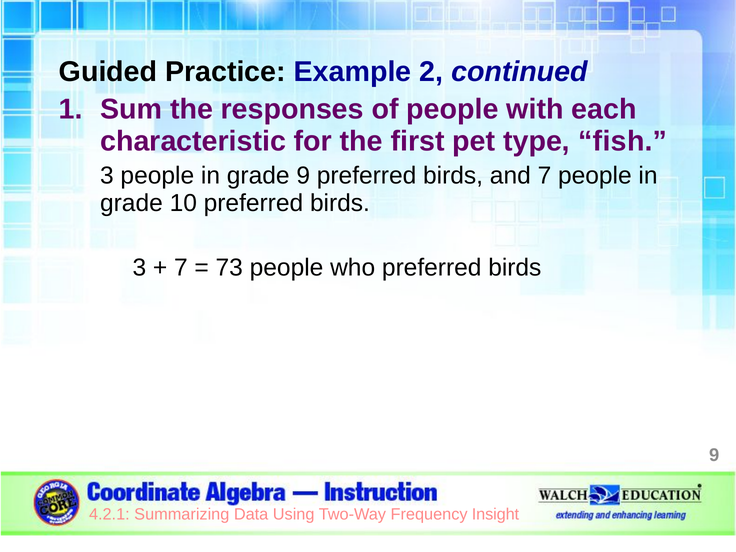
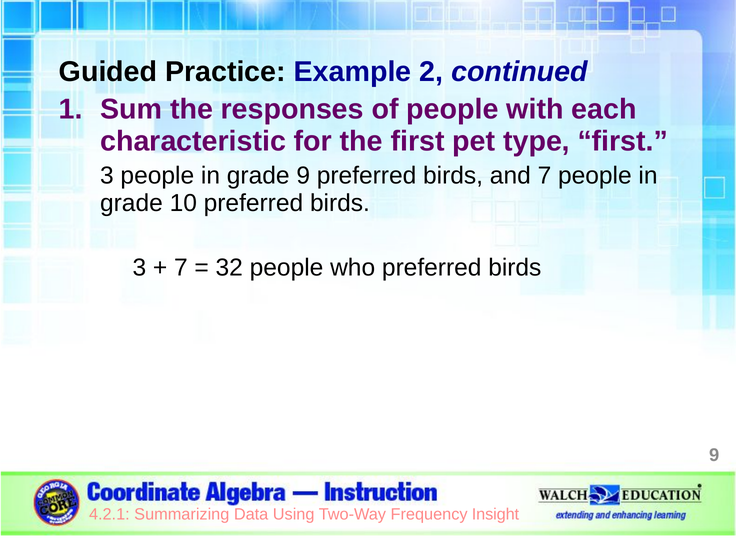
type fish: fish -> first
73: 73 -> 32
